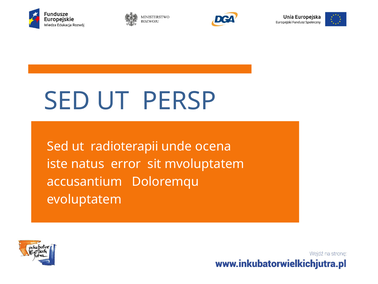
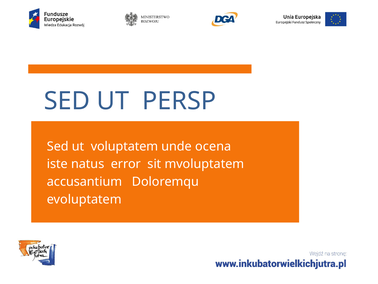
radioterapii: radioterapii -> voluptatem
